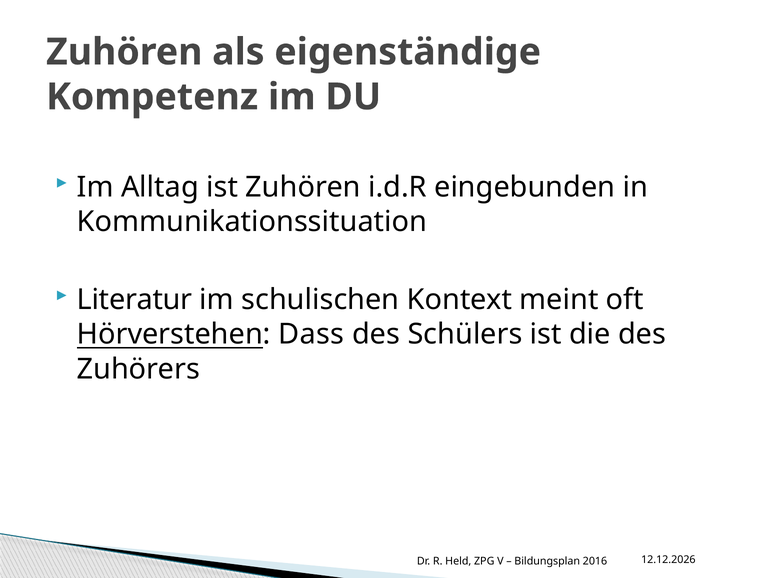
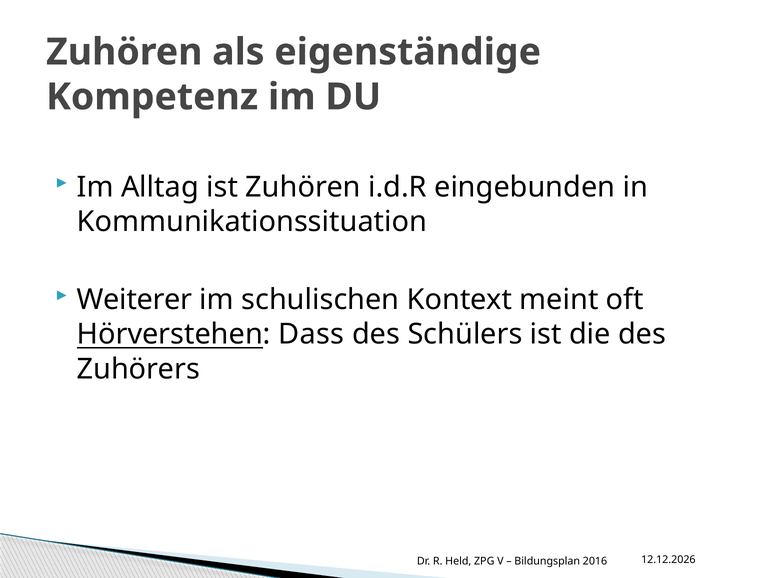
Literatur: Literatur -> Weiterer
